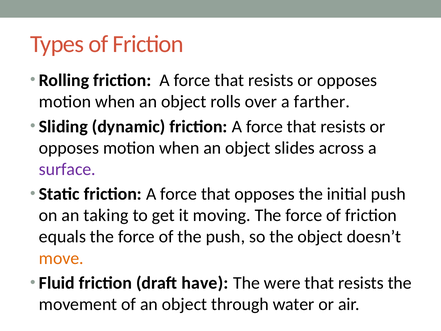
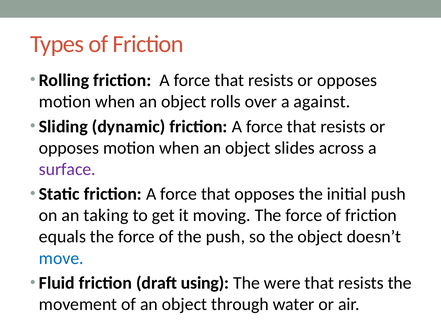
farther: farther -> against
move colour: orange -> blue
have: have -> using
